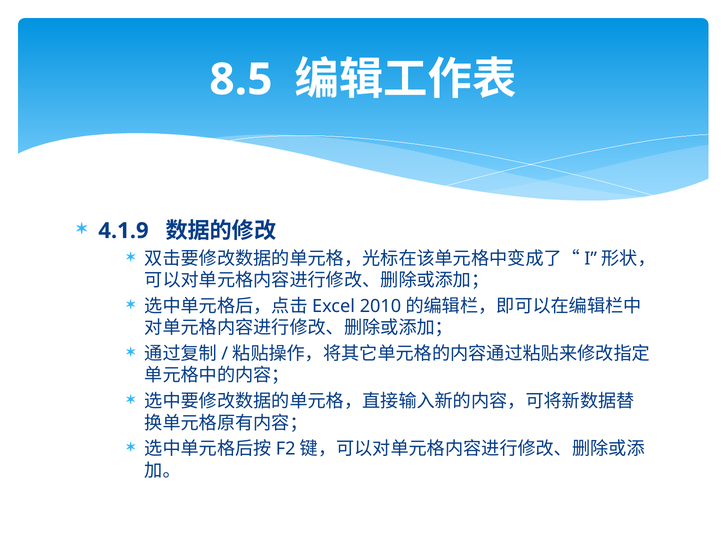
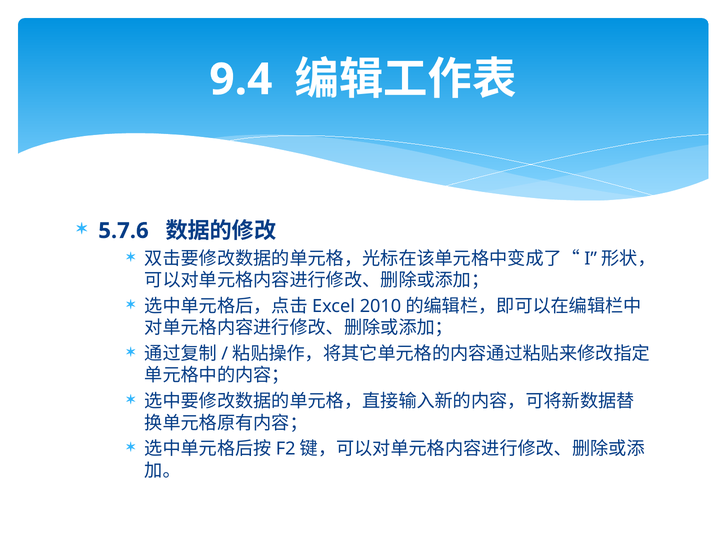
8.5: 8.5 -> 9.4
4.1.9: 4.1.9 -> 5.7.6
